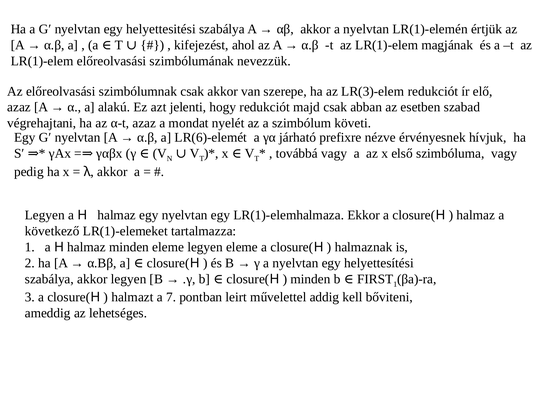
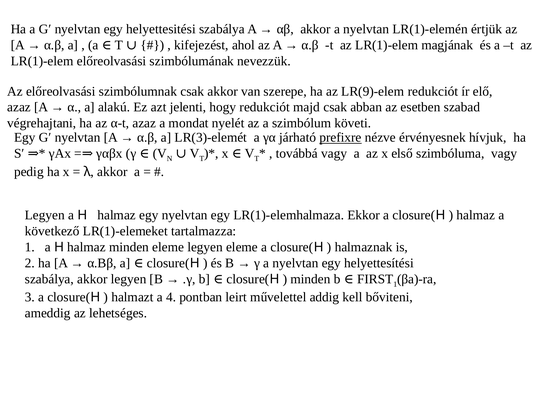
LR(3)-elem: LR(3)-elem -> LR(9)-elem
LR(6)-elemét: LR(6)-elemét -> LR(3)-elemét
prefixre underline: none -> present
7: 7 -> 4
